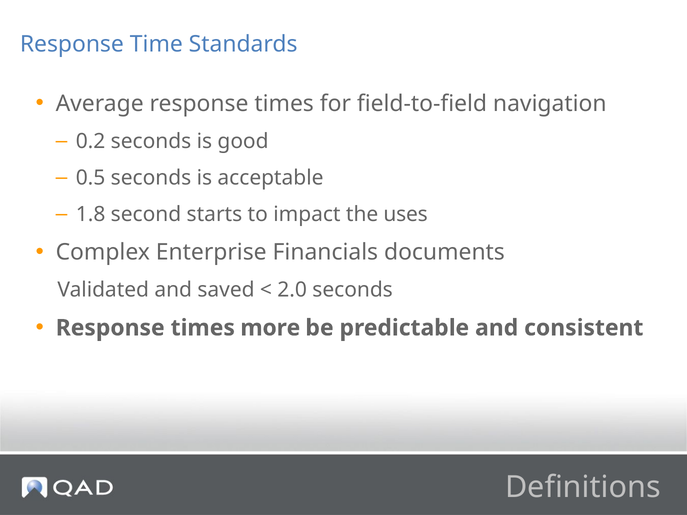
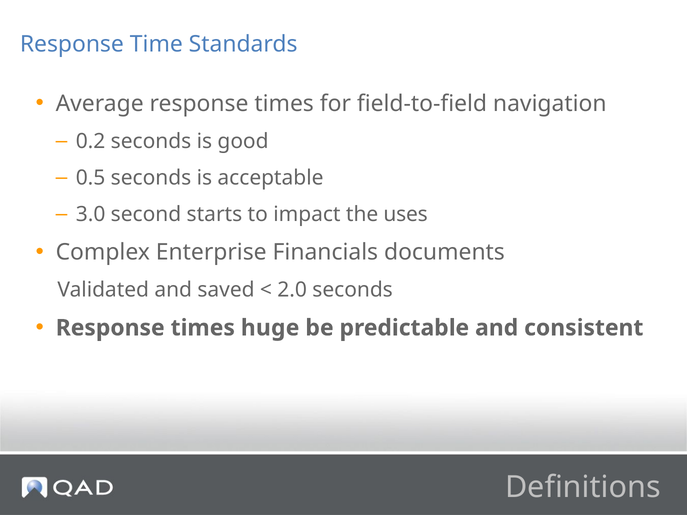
1.8: 1.8 -> 3.0
more: more -> huge
